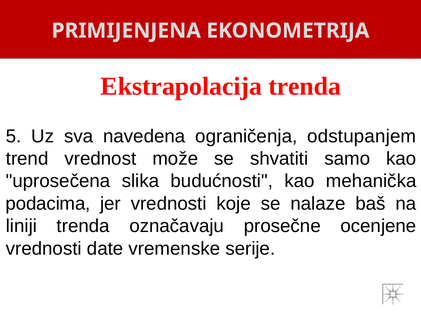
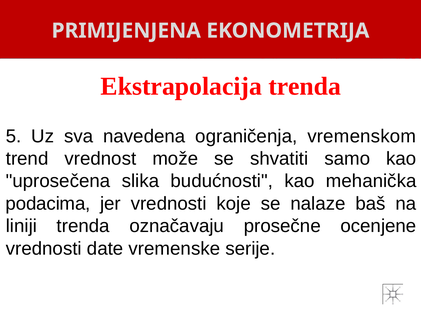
odstupanjem: odstupanjem -> vremenskom
